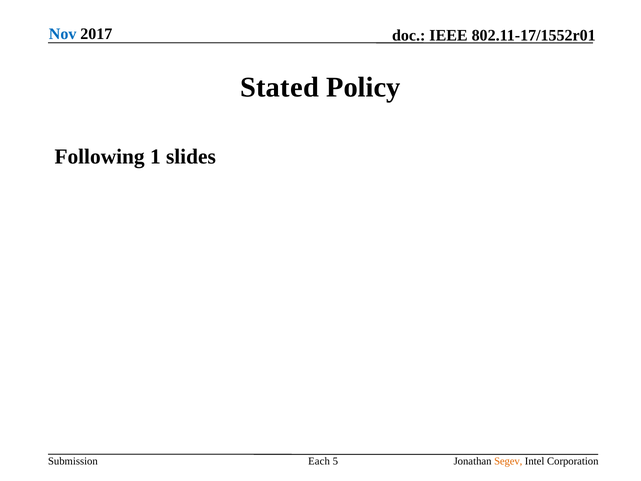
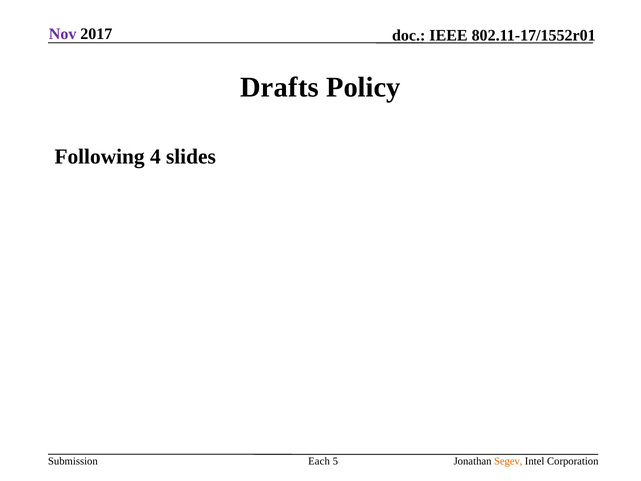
Nov colour: blue -> purple
Stated: Stated -> Drafts
1: 1 -> 4
